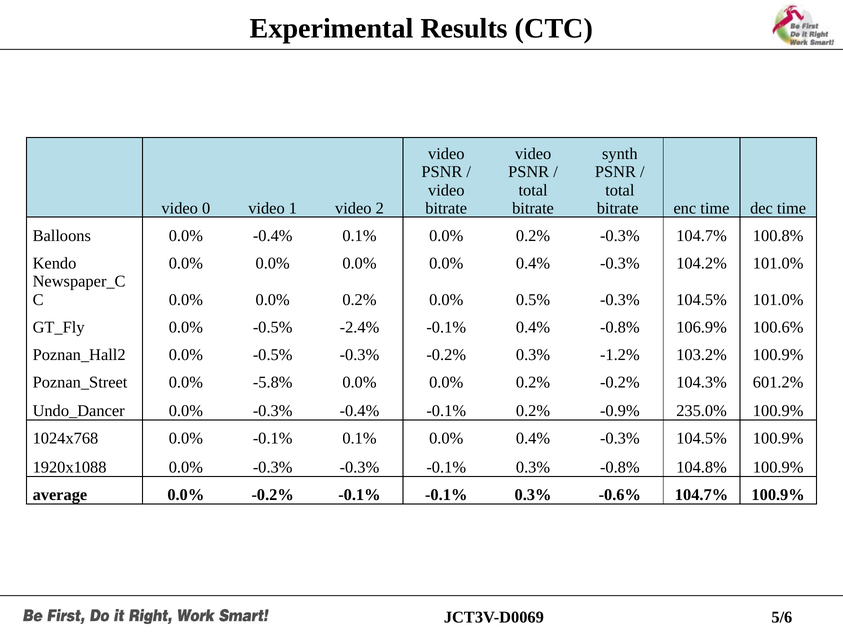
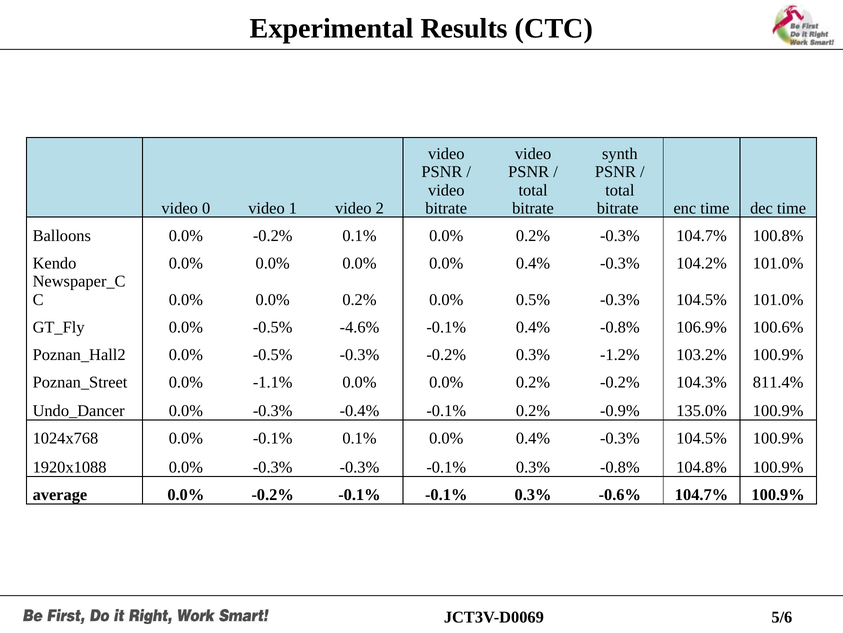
Balloons 0.0% -0.4%: -0.4% -> -0.2%
-2.4%: -2.4% -> -4.6%
-5.8%: -5.8% -> -1.1%
601.2%: 601.2% -> 811.4%
235.0%: 235.0% -> 135.0%
